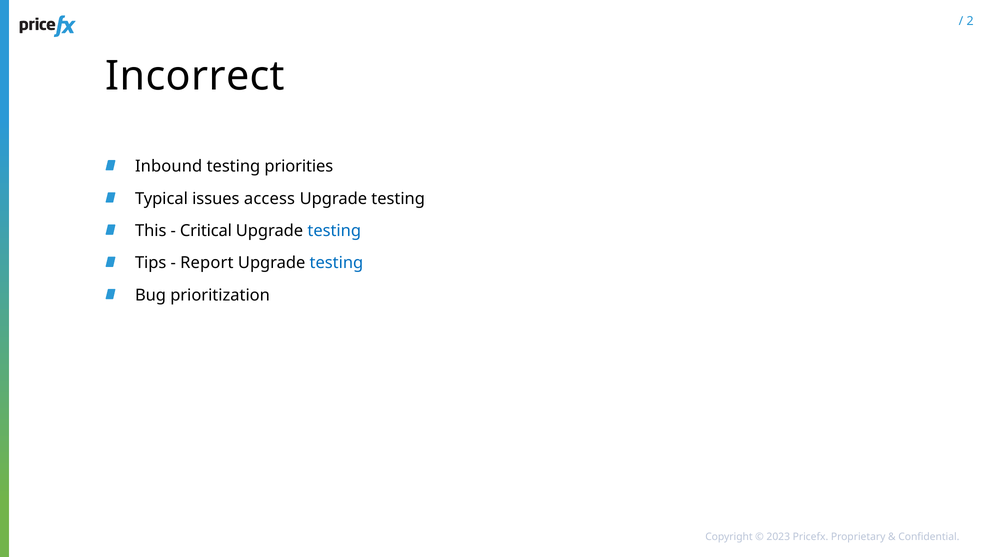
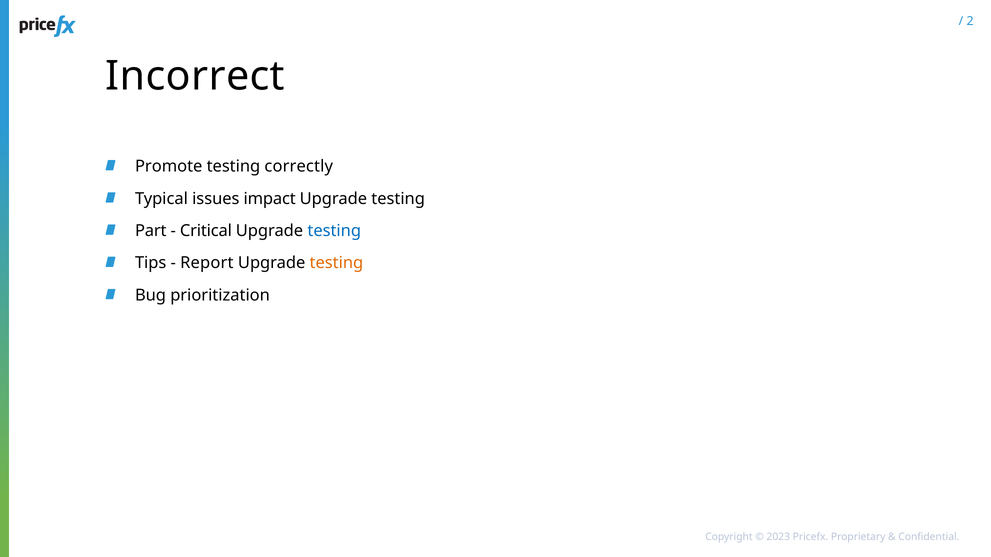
Inbound: Inbound -> Promote
priorities: priorities -> correctly
access: access -> impact
This: This -> Part
testing at (336, 263) colour: blue -> orange
